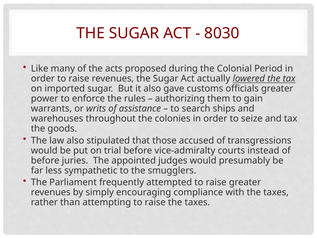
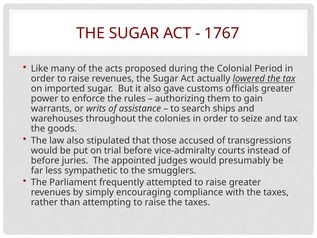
8030: 8030 -> 1767
